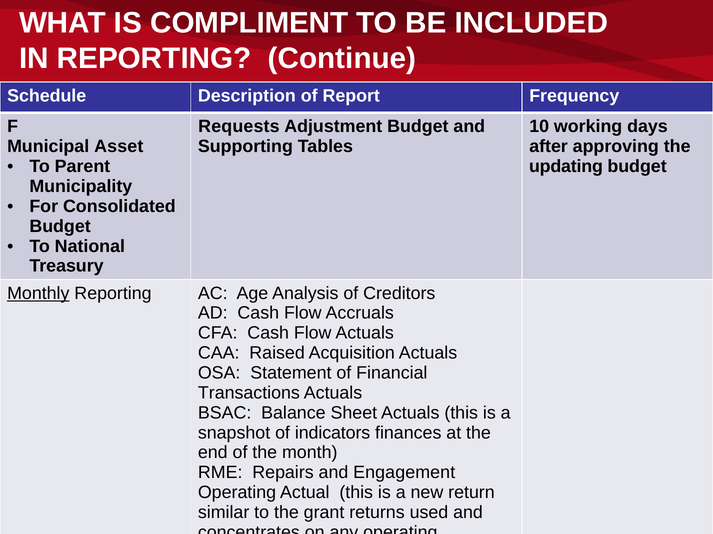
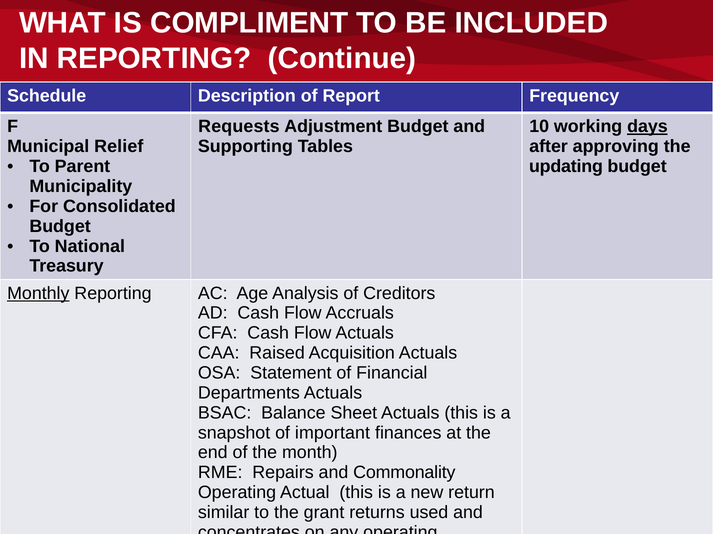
days underline: none -> present
Asset: Asset -> Relief
Transactions: Transactions -> Departments
indicators: indicators -> important
Engagement: Engagement -> Commonality
